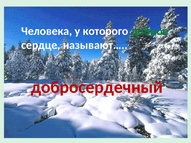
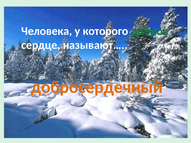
добросердечный colour: red -> orange
